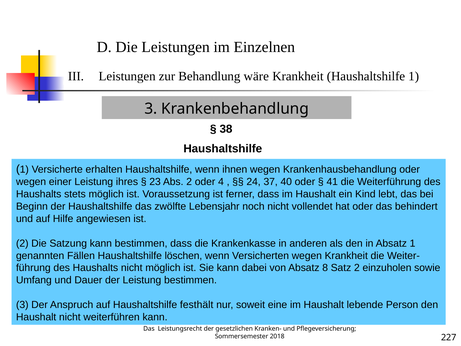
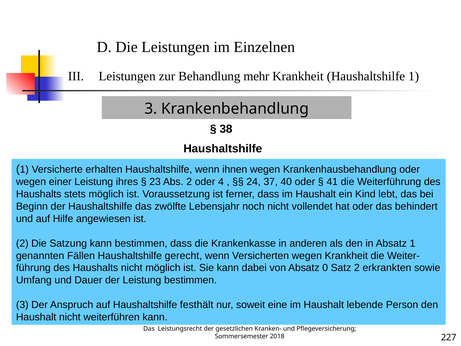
wäre: wäre -> mehr
löschen: löschen -> gerecht
8: 8 -> 0
einzuholen: einzuholen -> erkrankten
